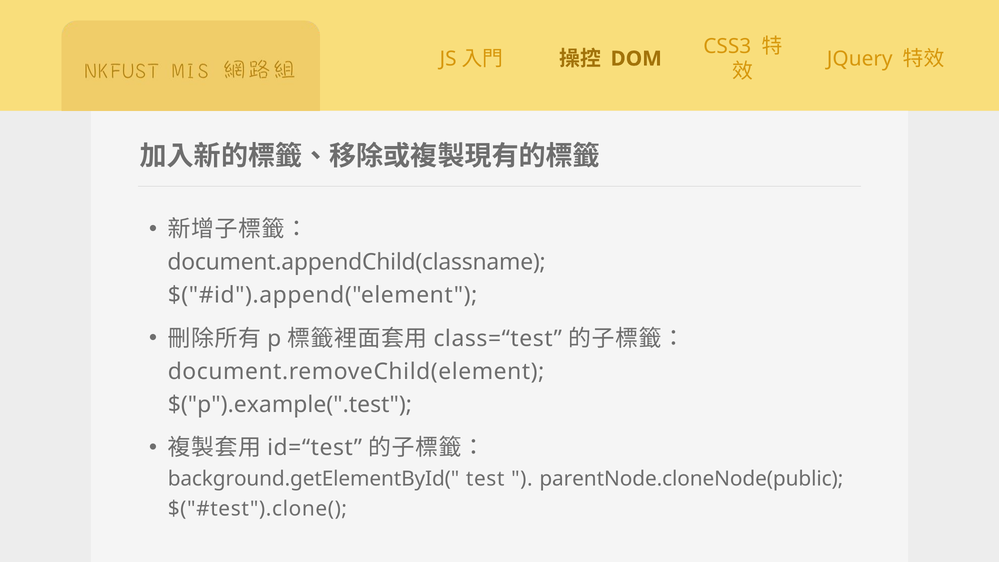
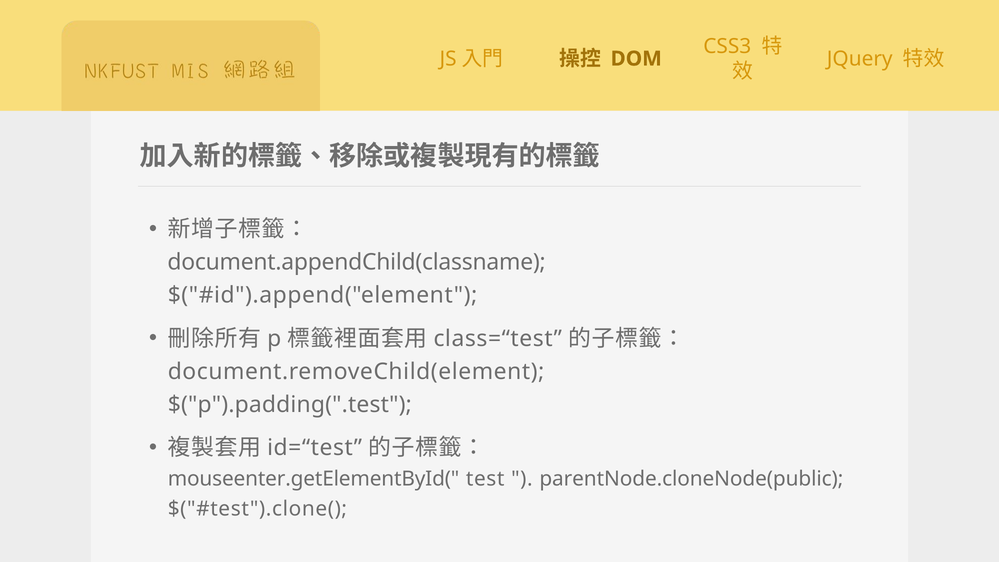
$("p").example(".test: $("p").example(".test -> $("p").padding(".test
background.getElementById(: background.getElementById( -> mouseenter.getElementById(
